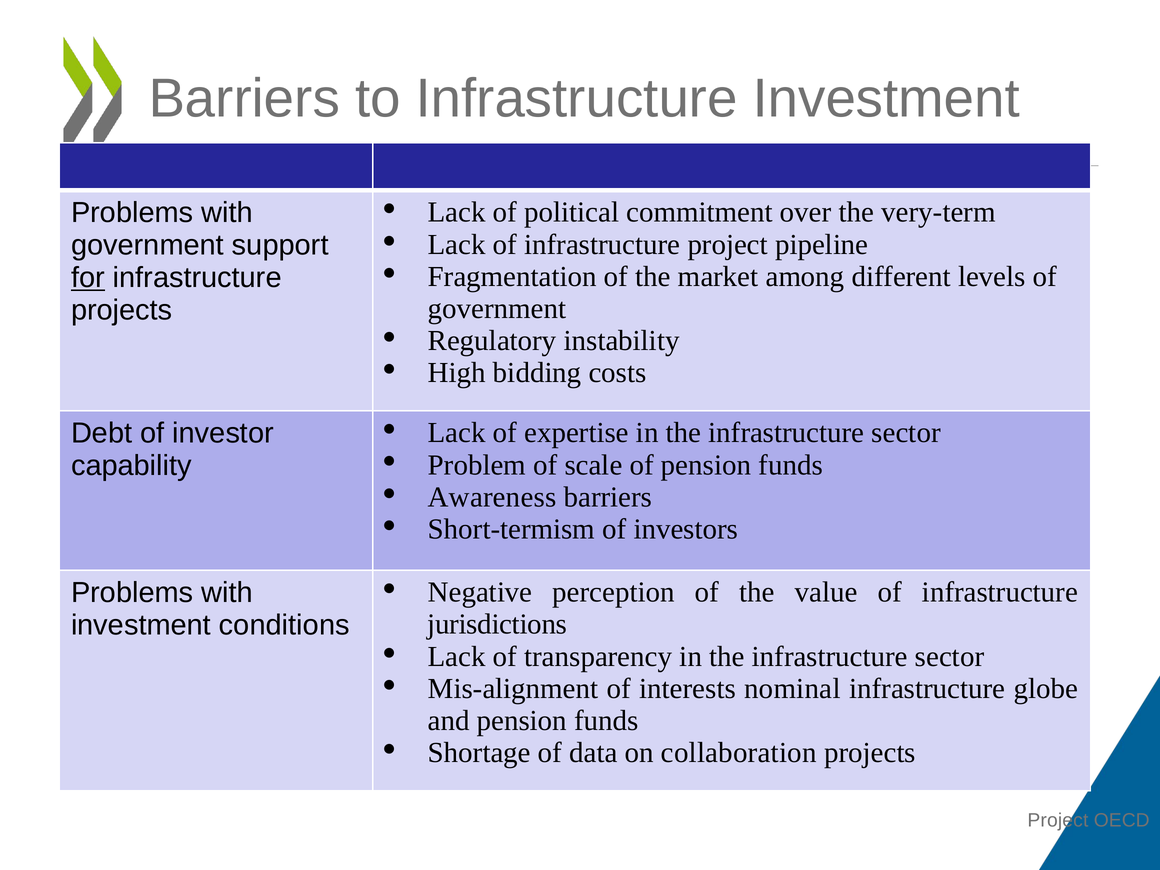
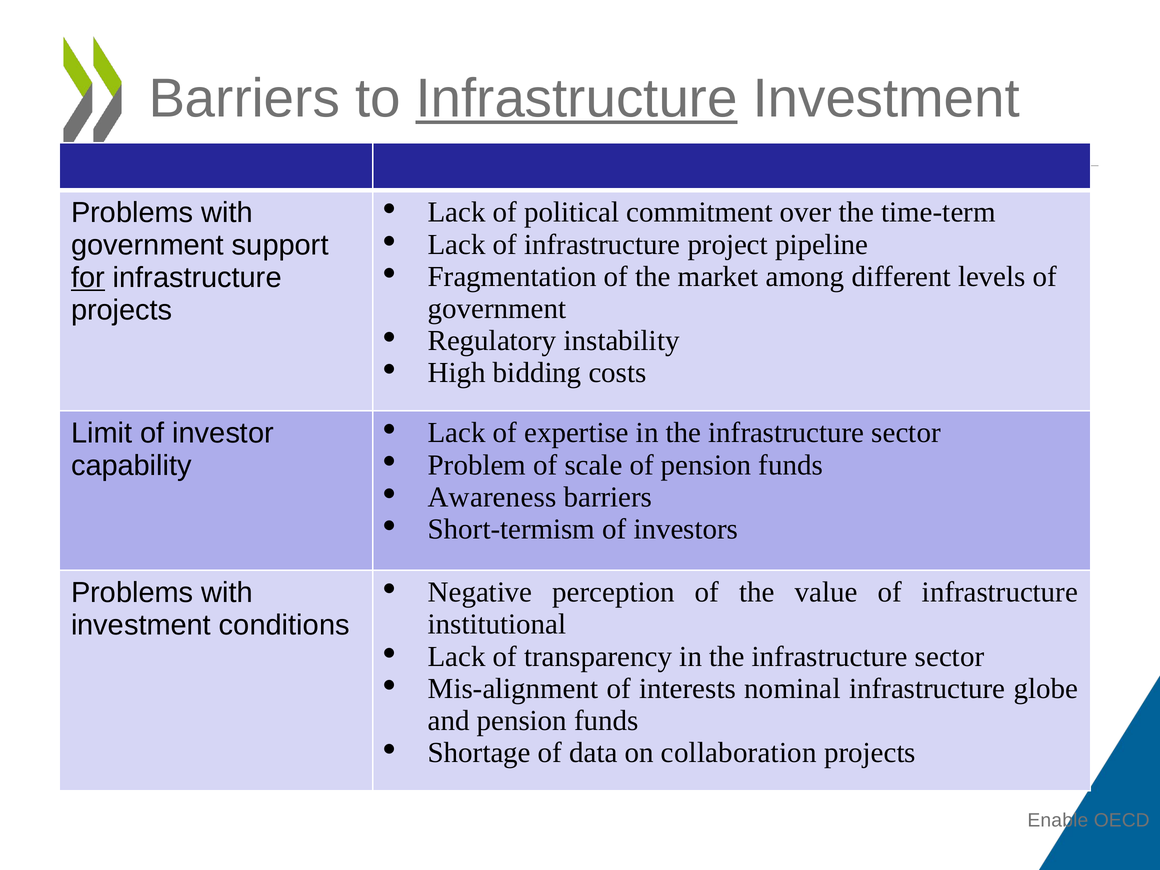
Infrastructure at (577, 99) underline: none -> present
very-term: very-term -> time-term
Debt: Debt -> Limit
jurisdictions: jurisdictions -> institutional
Project at (1058, 820): Project -> Enable
